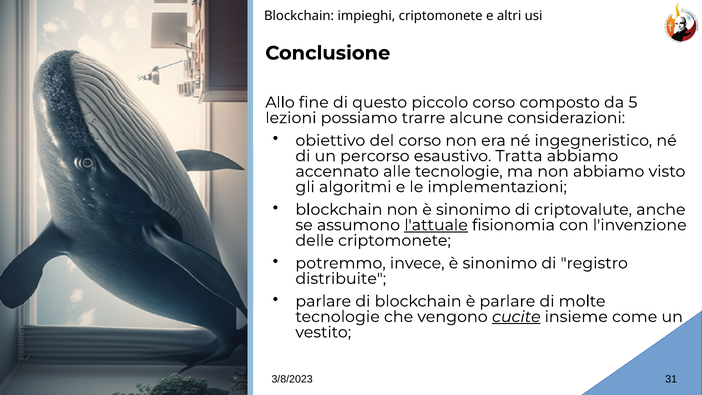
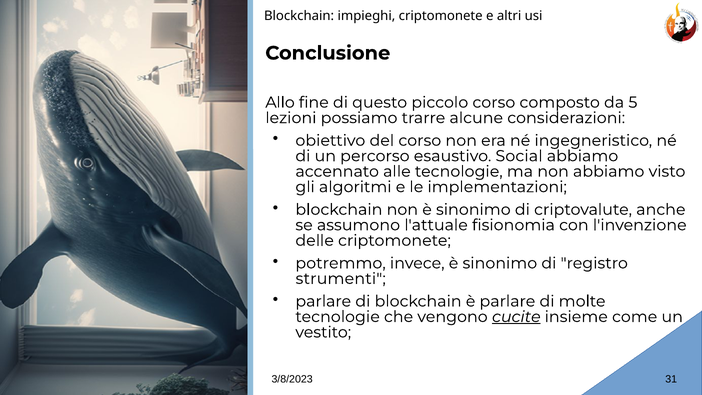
Tratta: Tratta -> Social
l'attuale underline: present -> none
distribuite: distribuite -> strumenti
